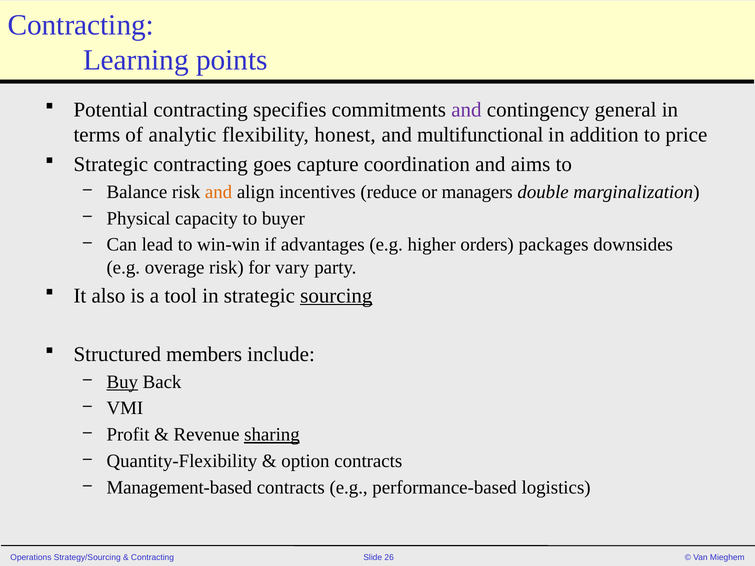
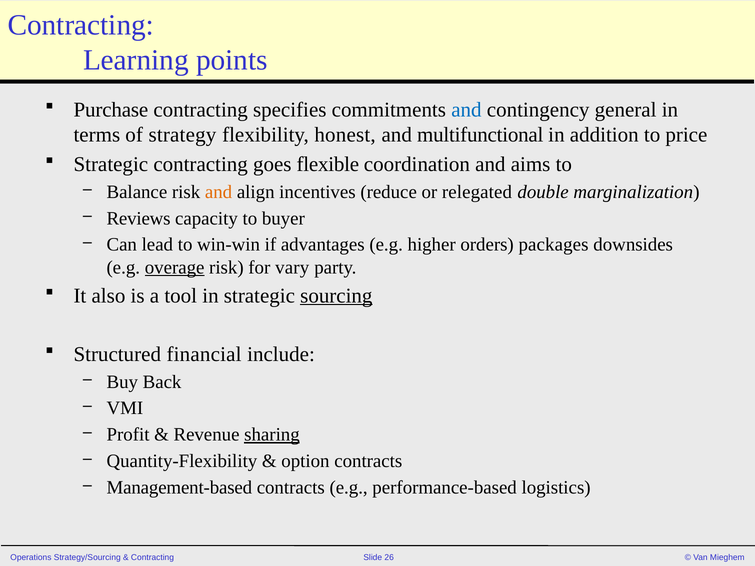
Potential: Potential -> Purchase
and at (466, 110) colour: purple -> blue
analytic: analytic -> strategy
capture: capture -> flexible
managers: managers -> relegated
Physical: Physical -> Reviews
overage underline: none -> present
members: members -> financial
Buy underline: present -> none
